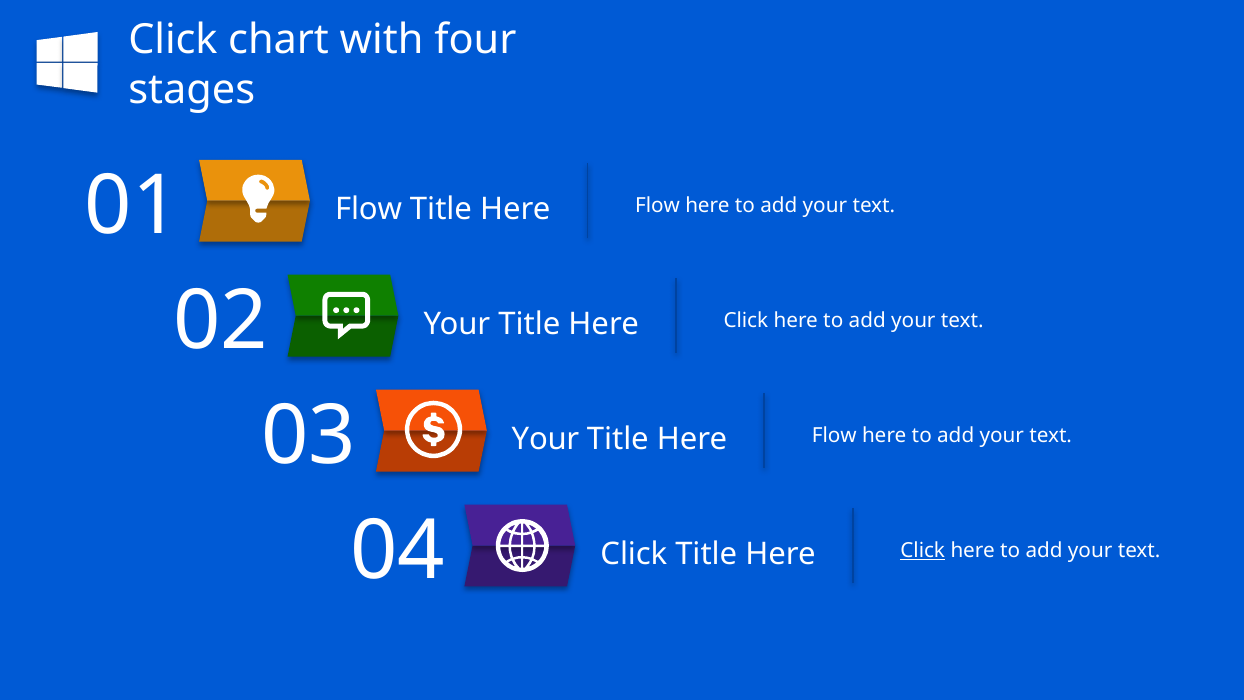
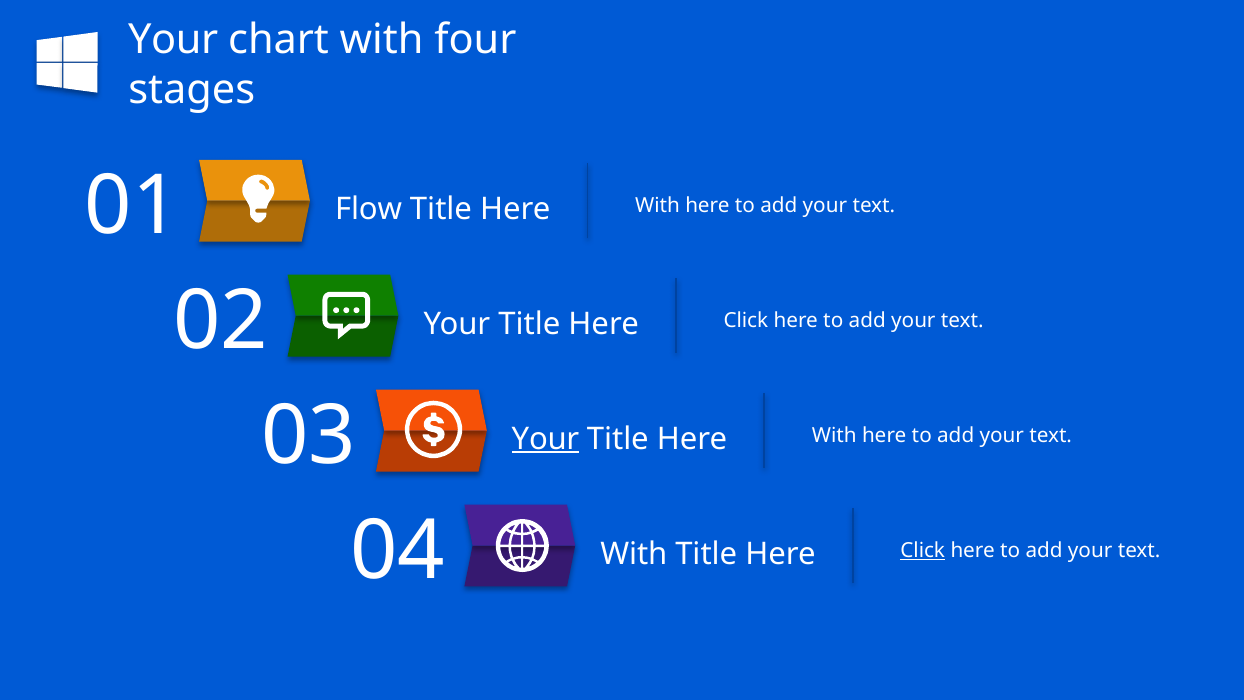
Click at (173, 40): Click -> Your
01 Flow: Flow -> With
03 Flow: Flow -> With
Your at (546, 439) underline: none -> present
Click at (634, 554): Click -> With
